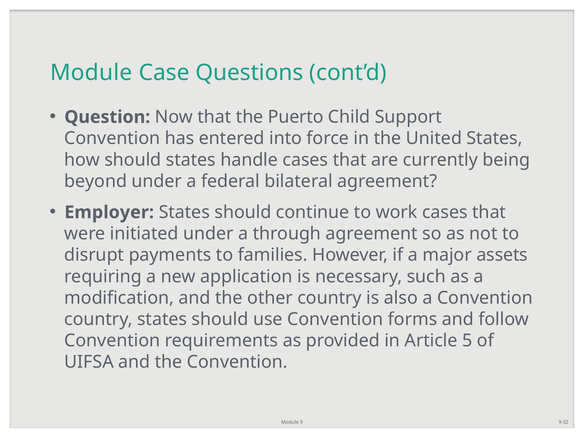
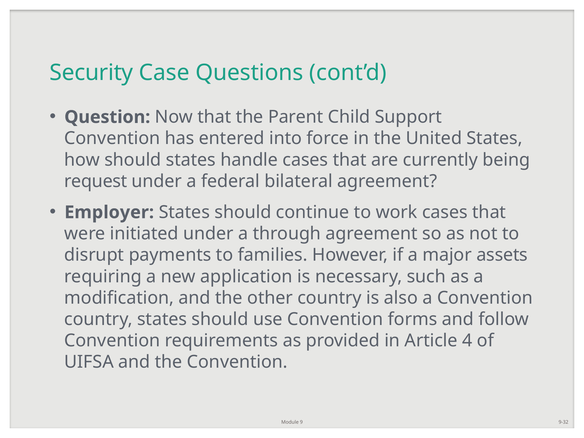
Module at (91, 73): Module -> Security
Puerto: Puerto -> Parent
beyond: beyond -> request
5: 5 -> 4
